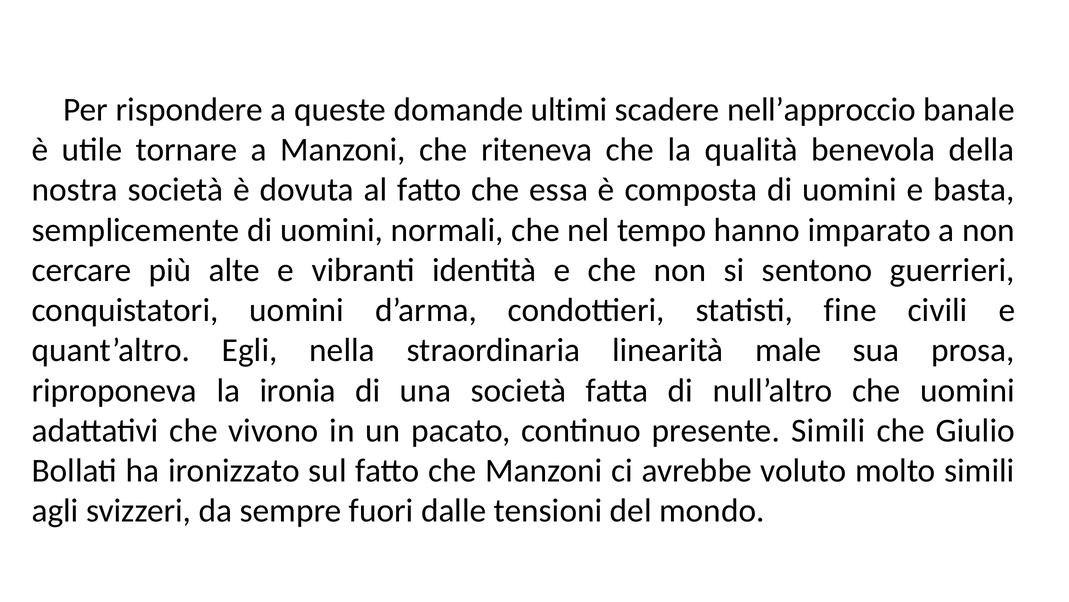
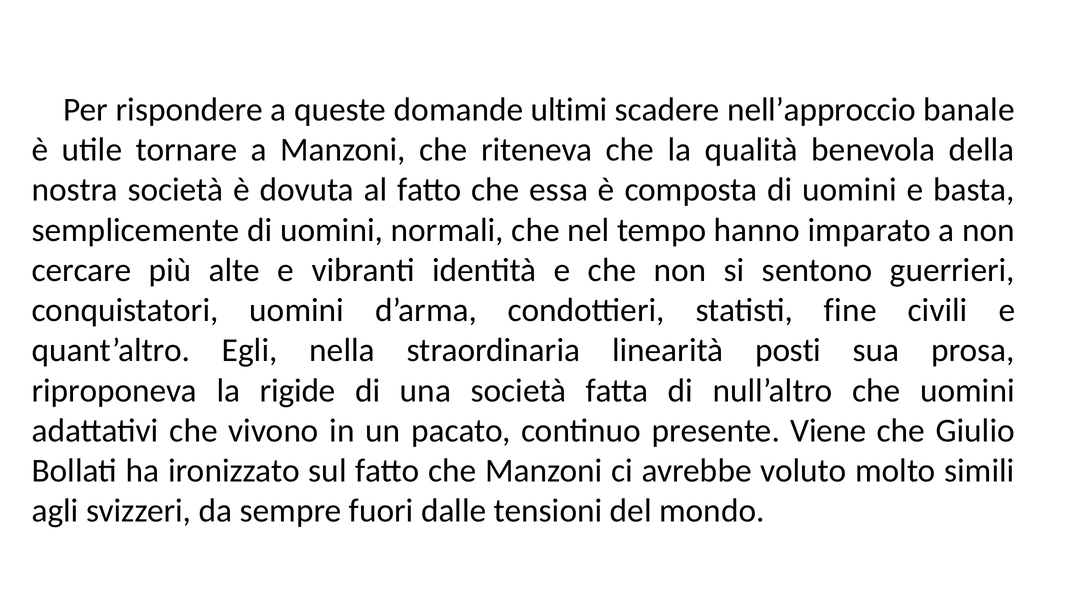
male: male -> posti
ironia: ironia -> rigide
presente Simili: Simili -> Viene
